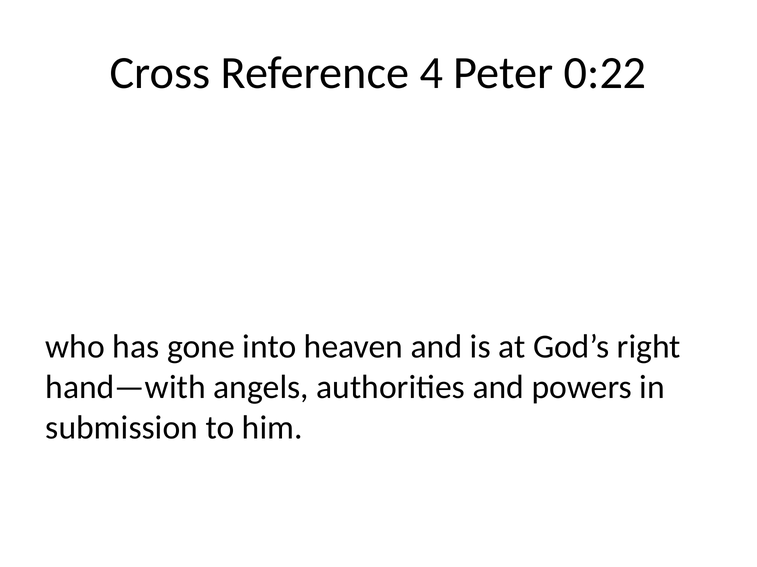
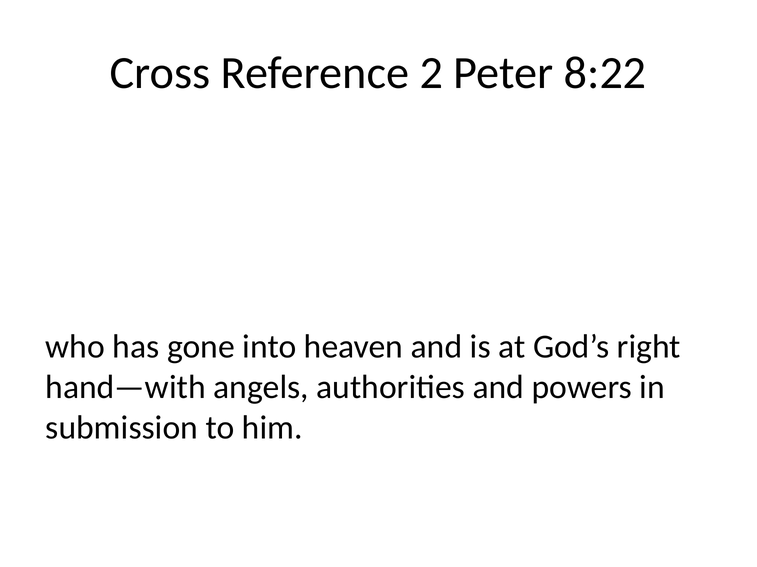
4: 4 -> 2
0:22: 0:22 -> 8:22
